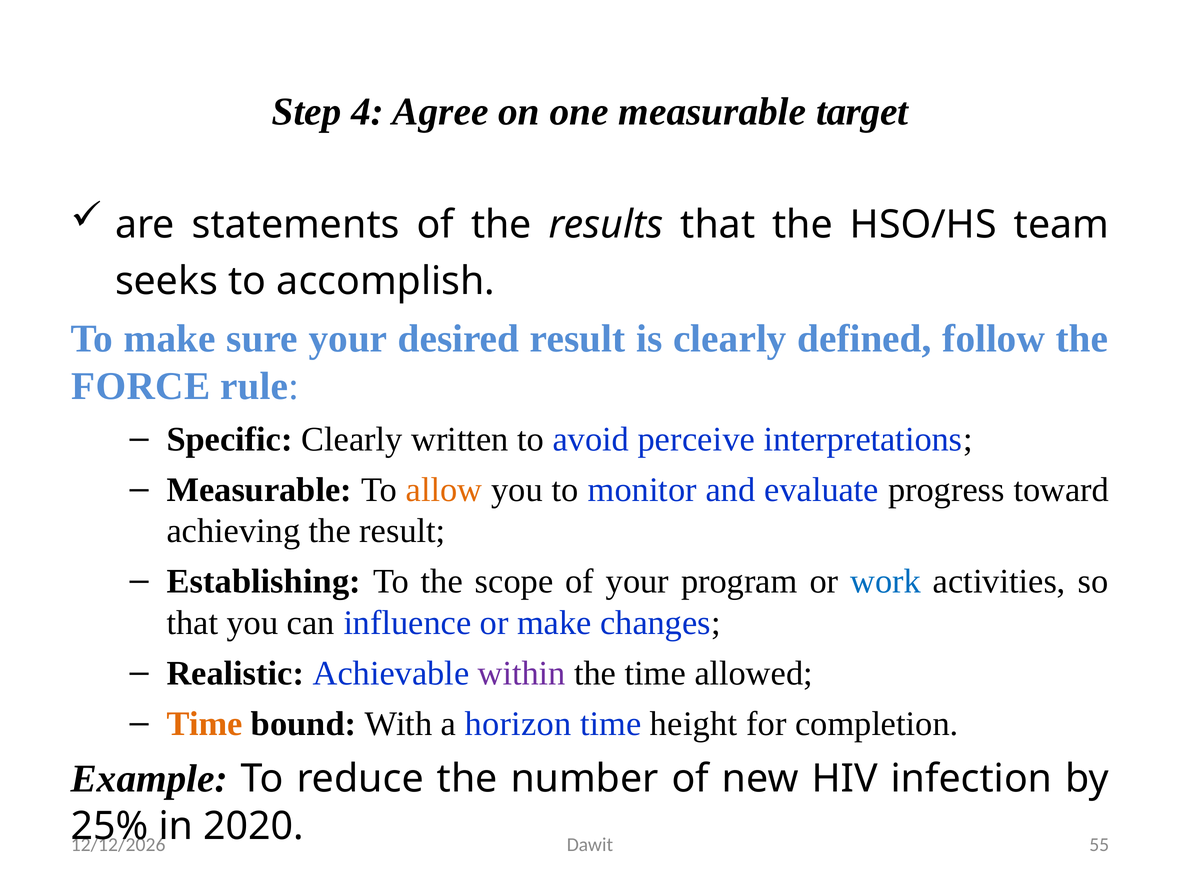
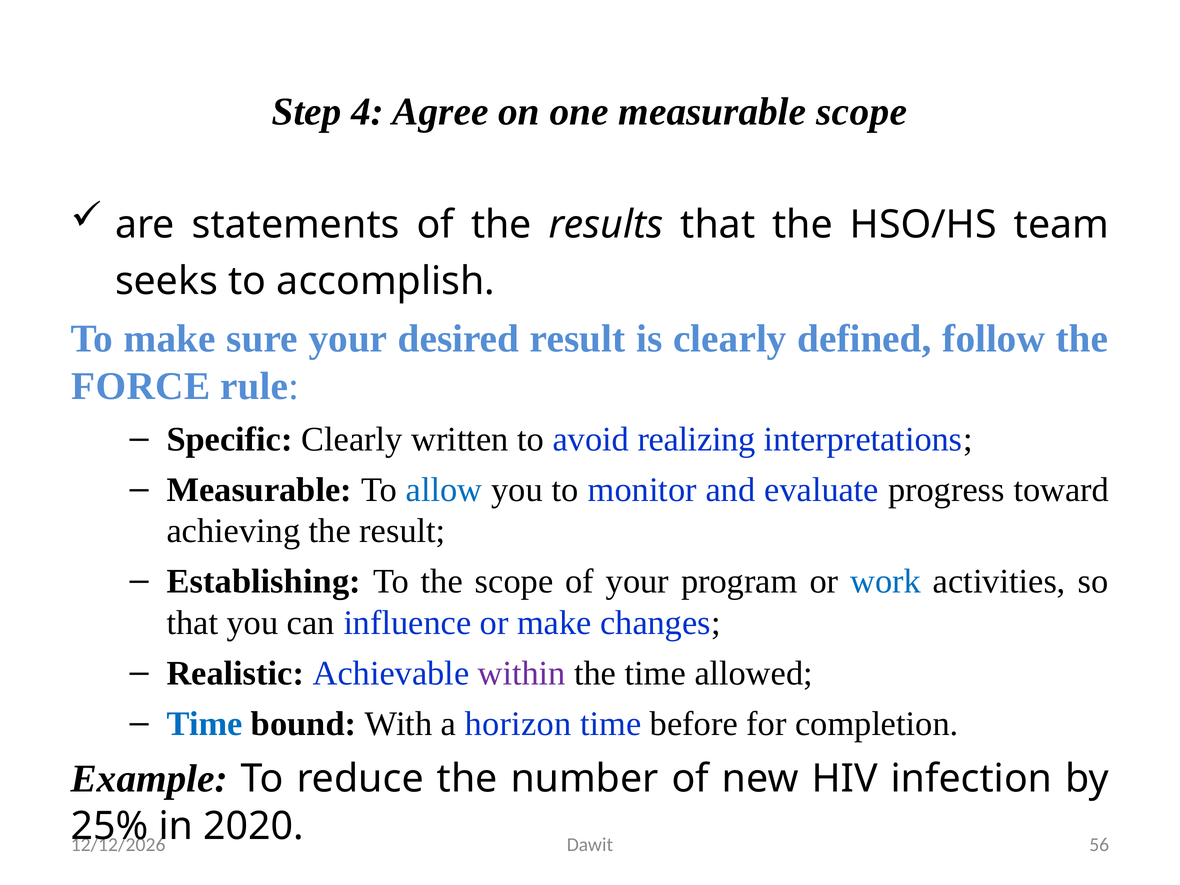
measurable target: target -> scope
perceive: perceive -> realizing
allow colour: orange -> blue
Time at (205, 724) colour: orange -> blue
height: height -> before
55: 55 -> 56
